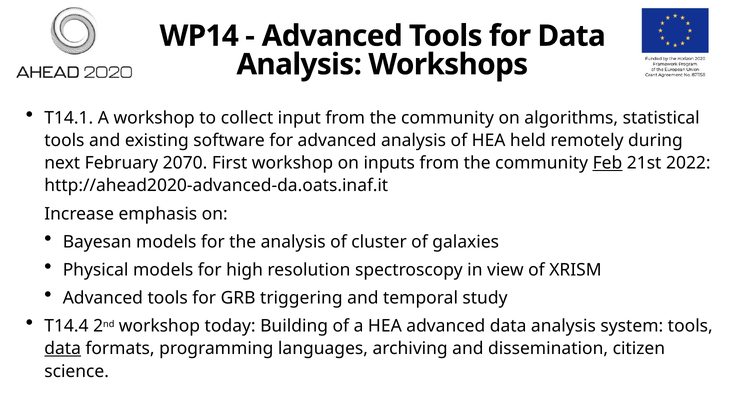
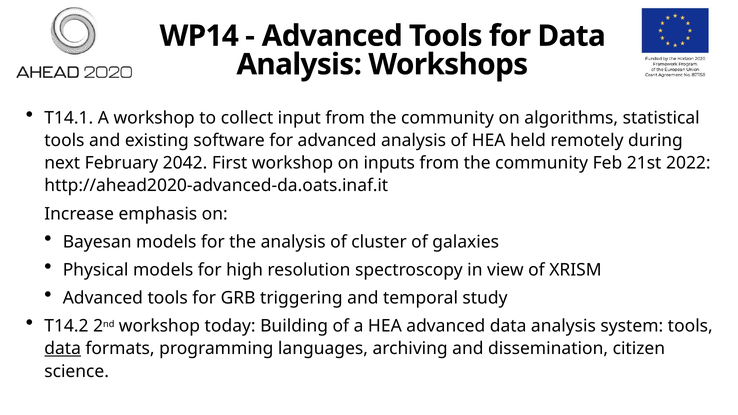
2070: 2070 -> 2042
Feb underline: present -> none
T14.4: T14.4 -> T14.2
